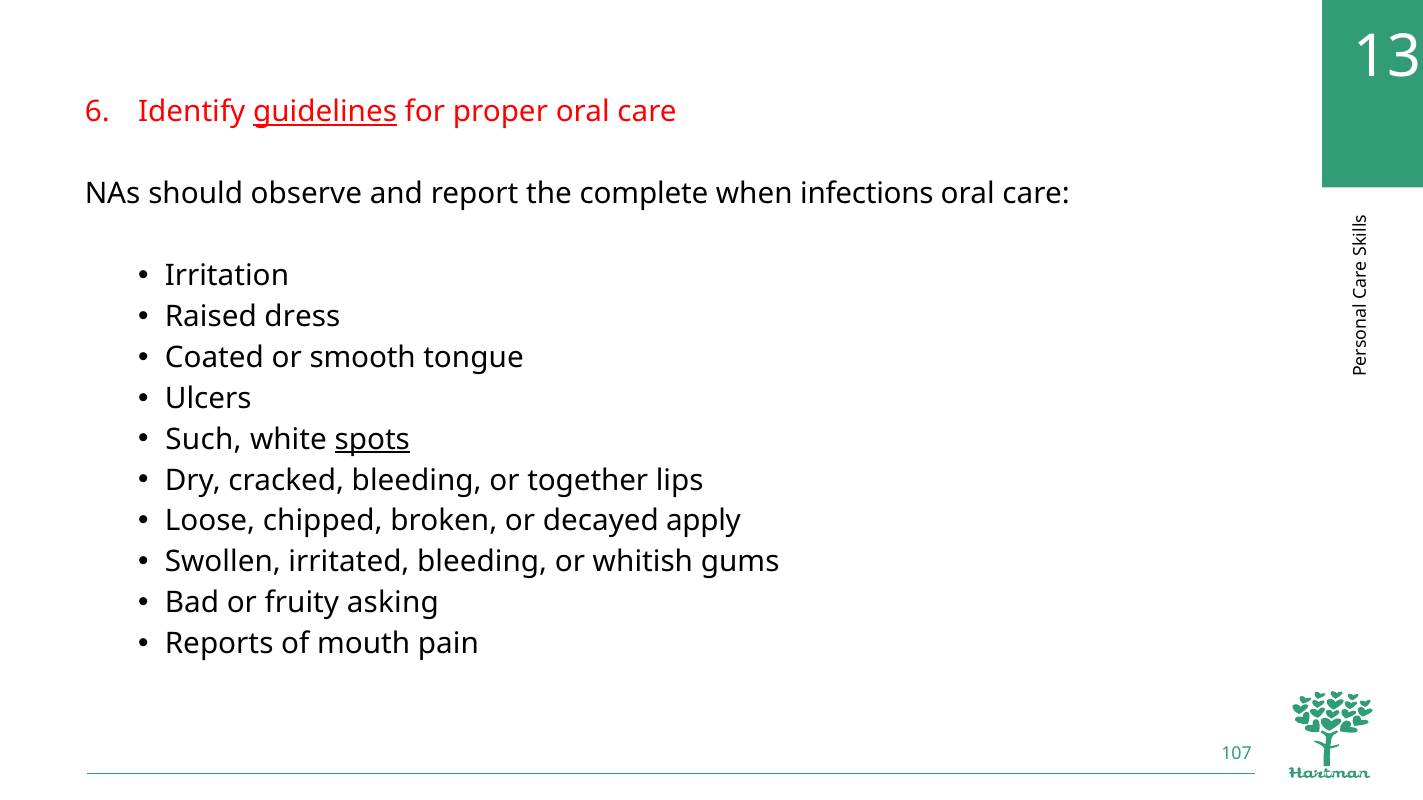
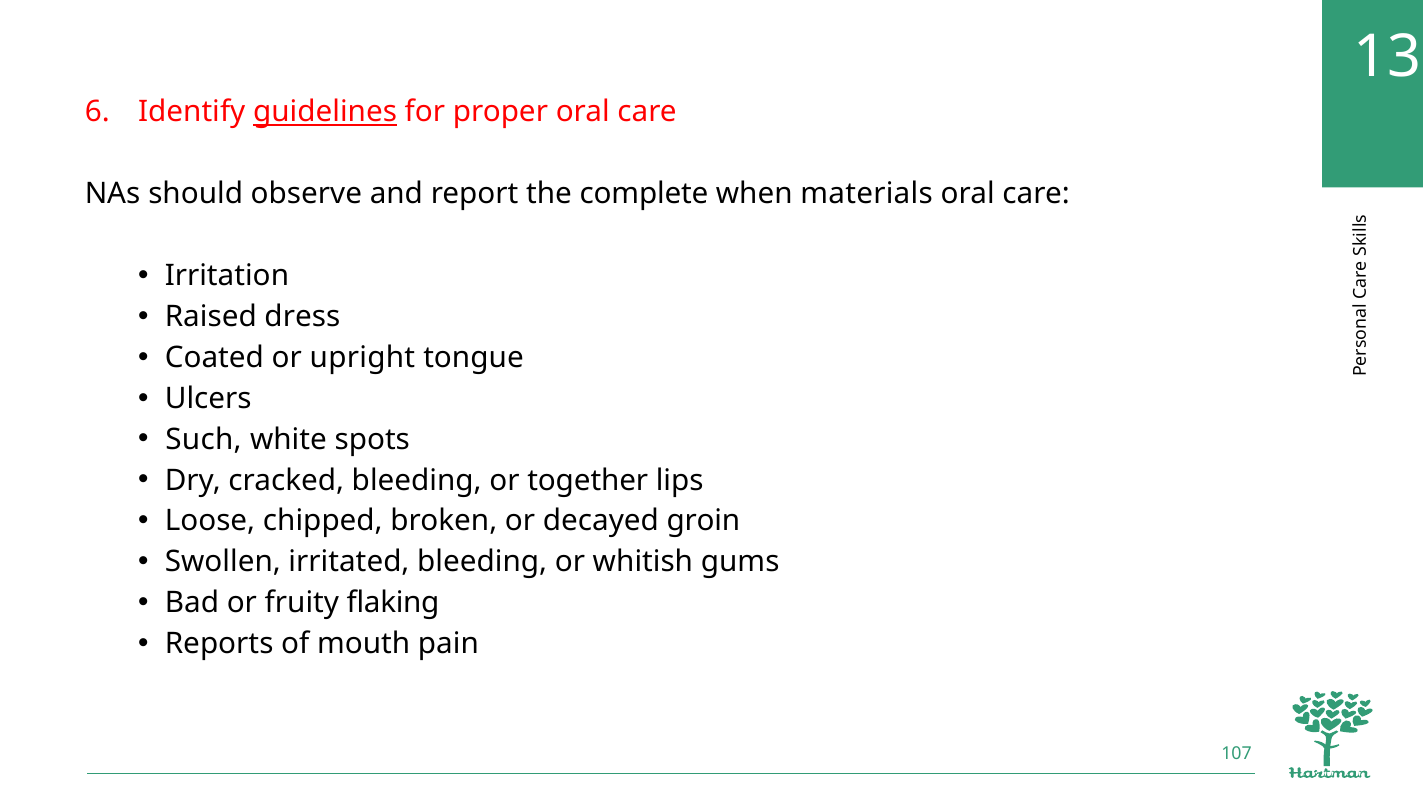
infections: infections -> materials
smooth: smooth -> upright
spots underline: present -> none
apply: apply -> groin
asking: asking -> flaking
